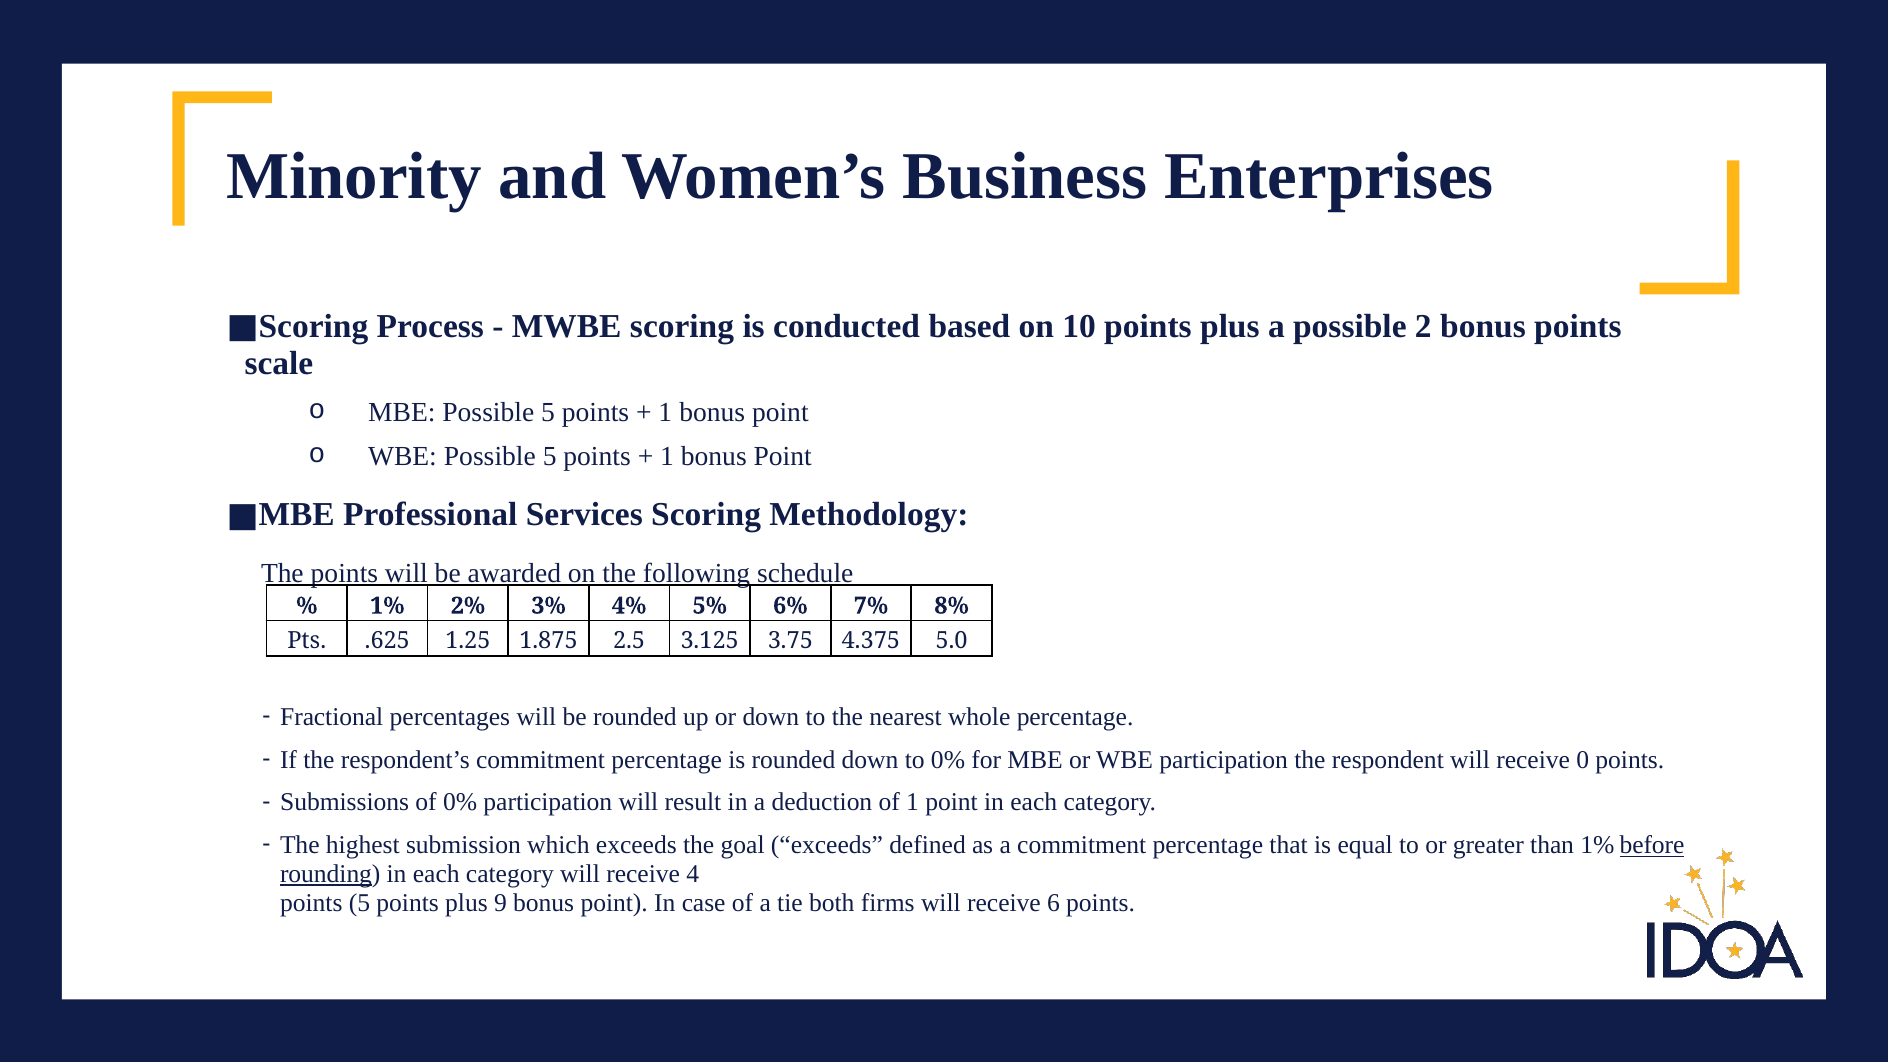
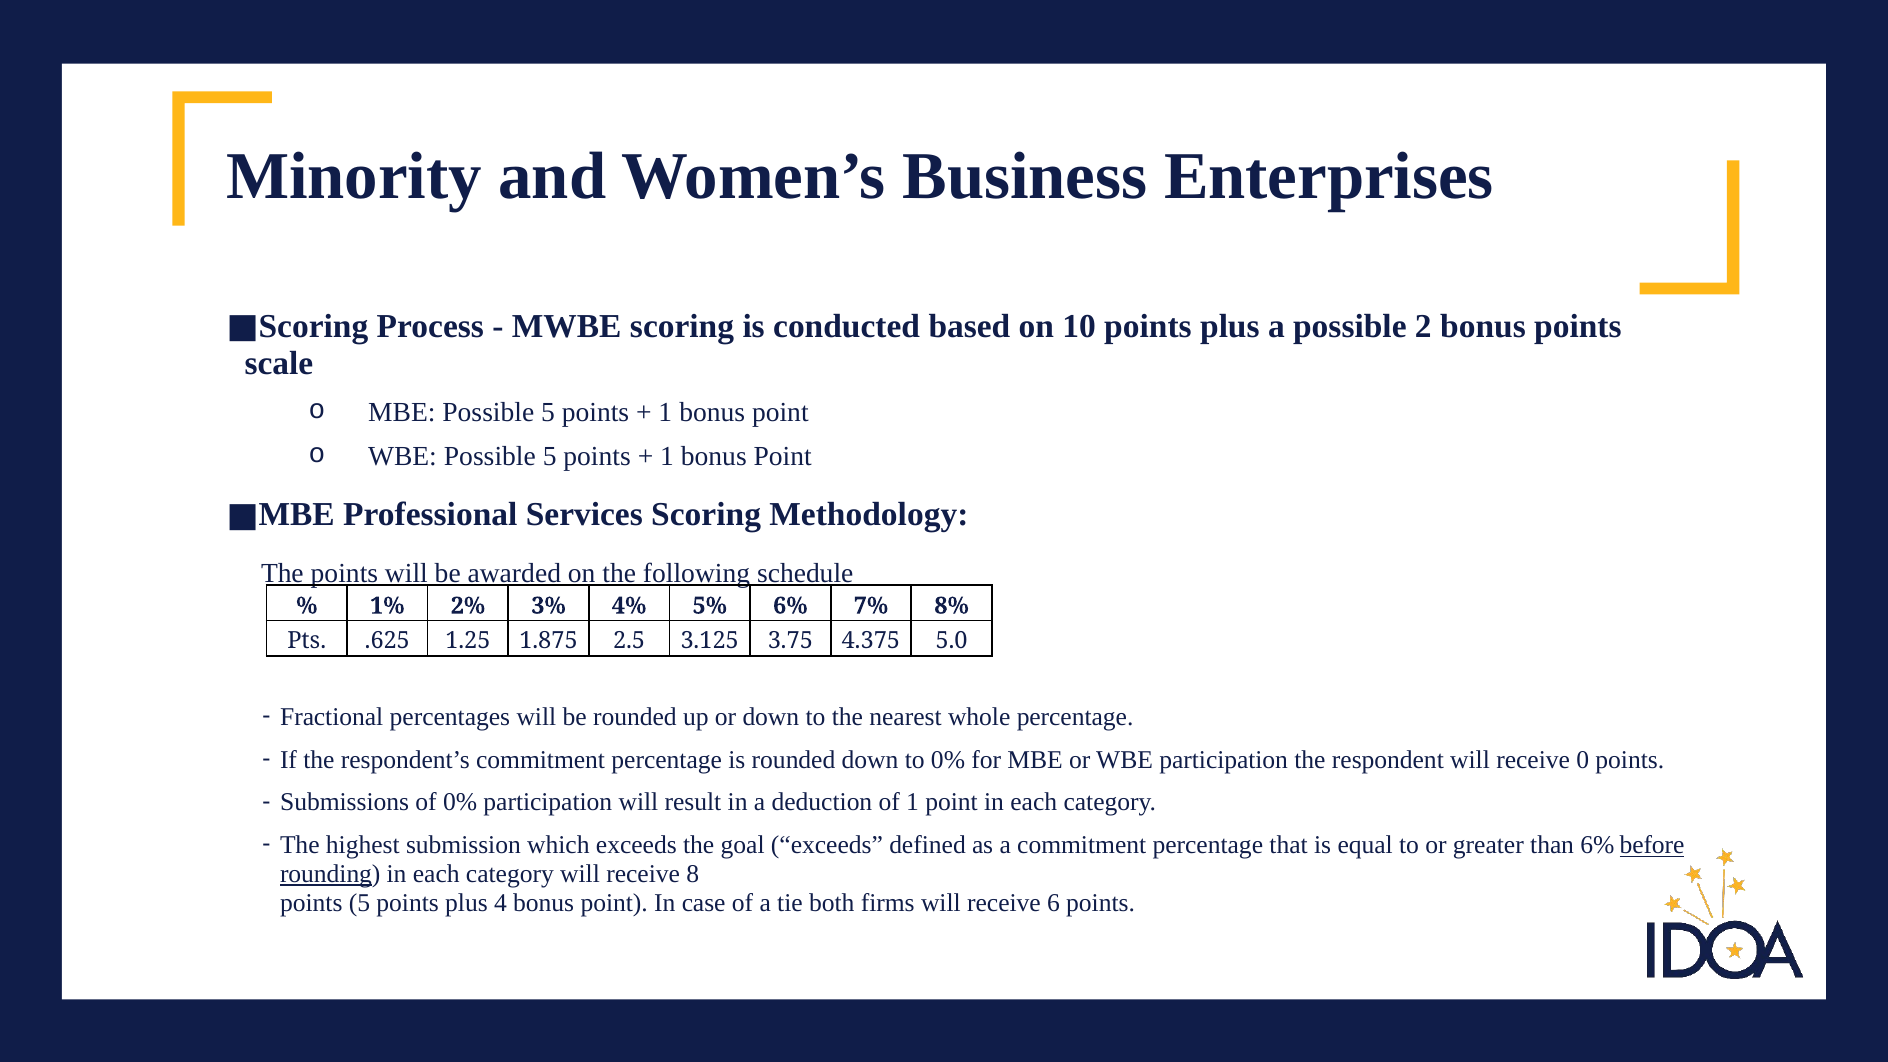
than 1%: 1% -> 6%
4: 4 -> 8
9: 9 -> 4
